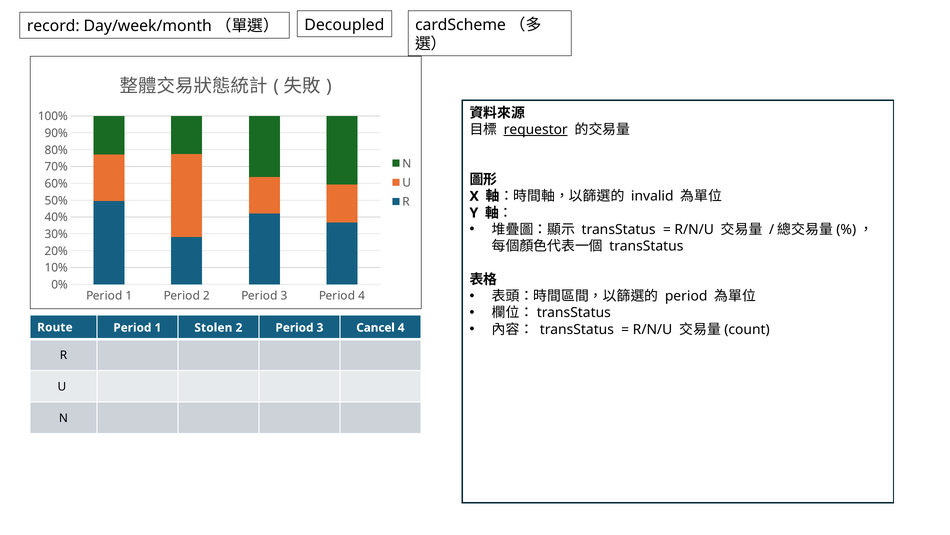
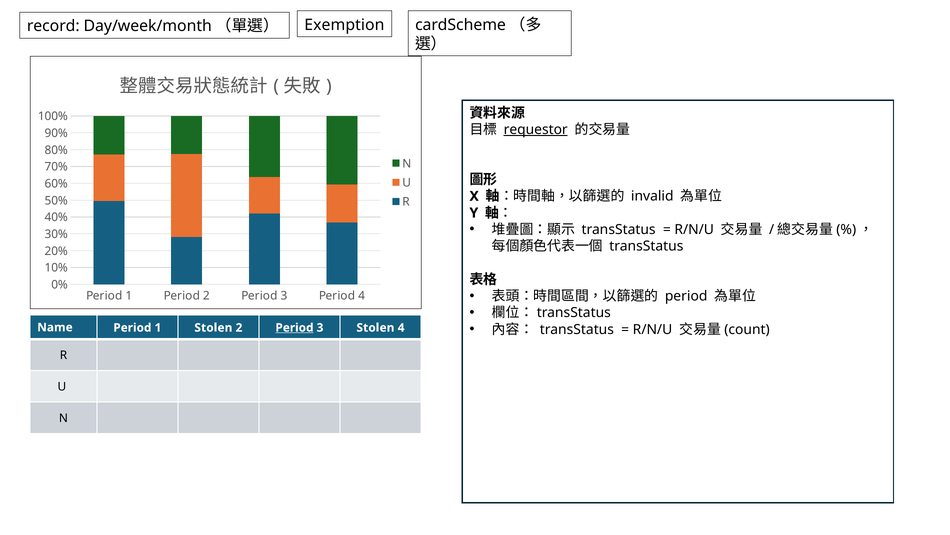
Decoupled: Decoupled -> Exemption
Route: Route -> Name
Period at (294, 327) underline: none -> present
3 Cancel: Cancel -> Stolen
